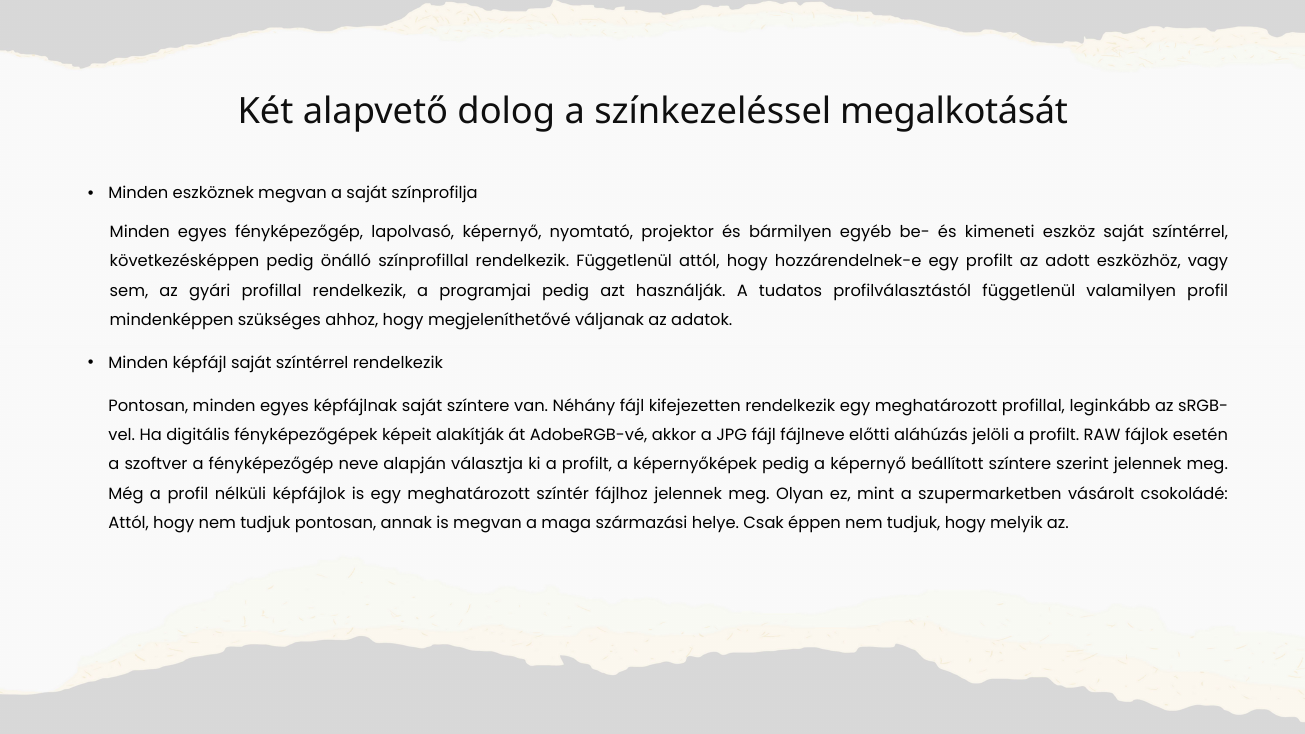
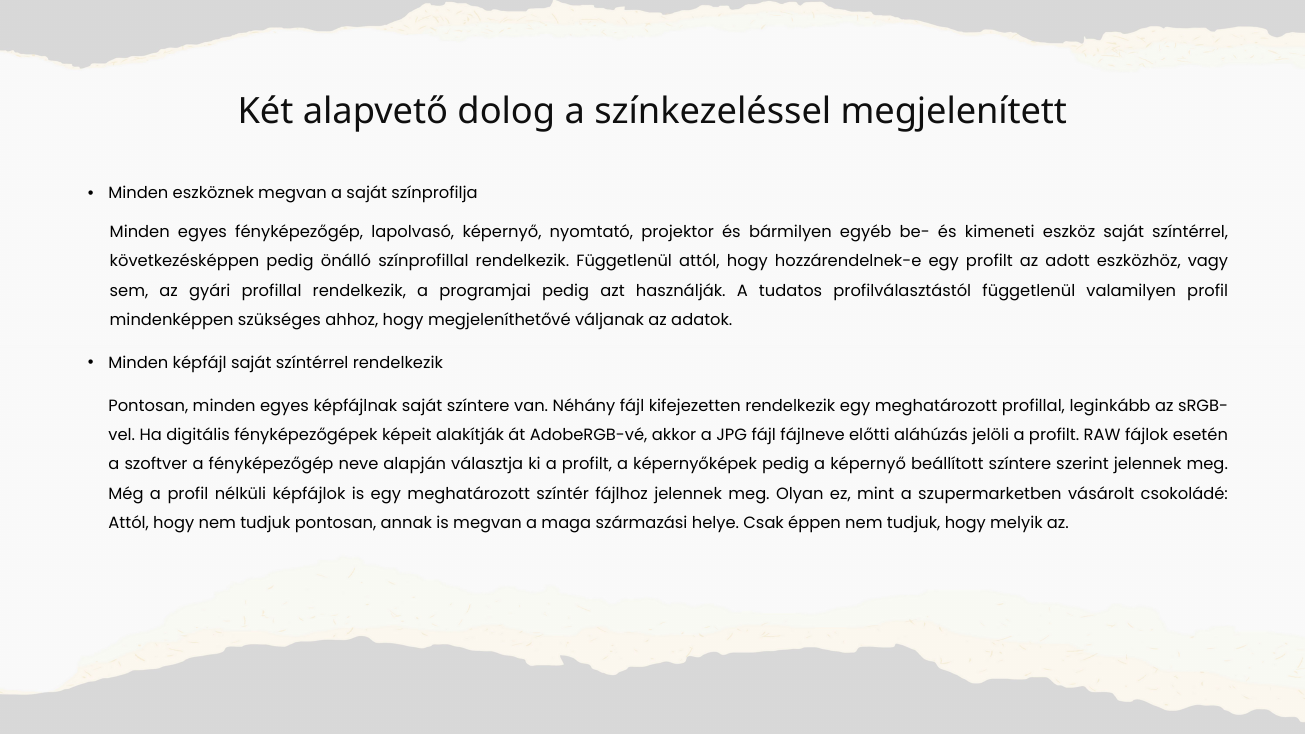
megalkotását: megalkotását -> megjelenített
